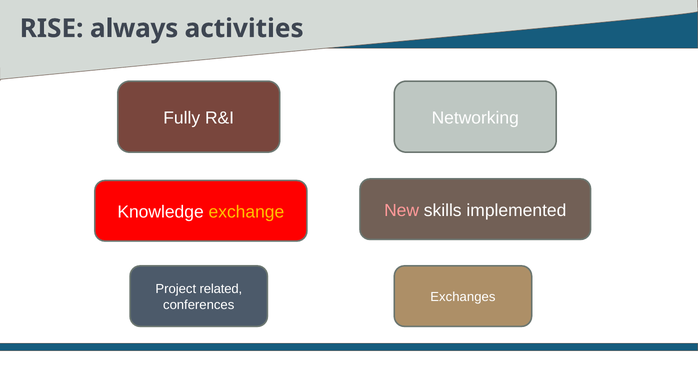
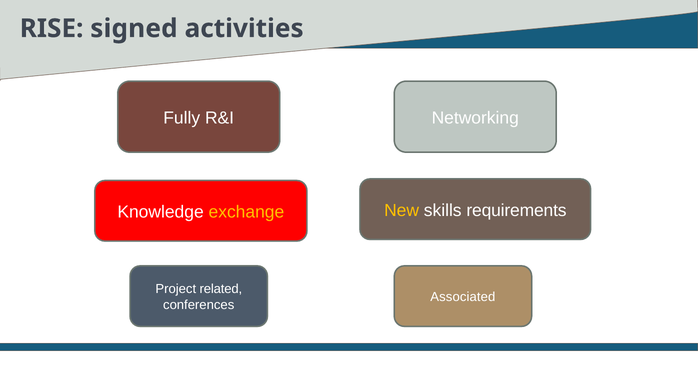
always: always -> signed
New colour: pink -> yellow
implemented: implemented -> requirements
Exchanges: Exchanges -> Associated
